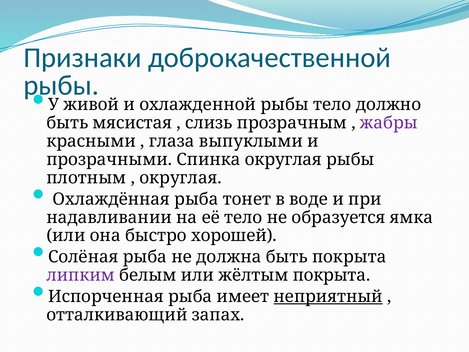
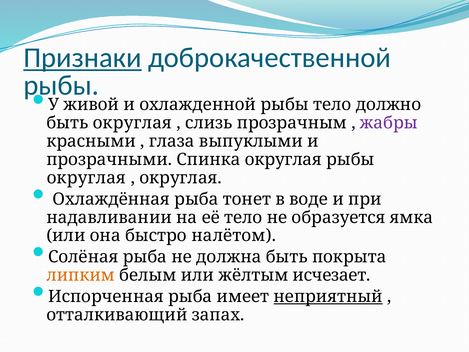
Признаки underline: none -> present
быть мясистая: мясистая -> округлая
плотным at (86, 178): плотным -> округлая
хорошей: хорошей -> налётом
липким colour: purple -> orange
жёлтым покрыта: покрыта -> исчезает
